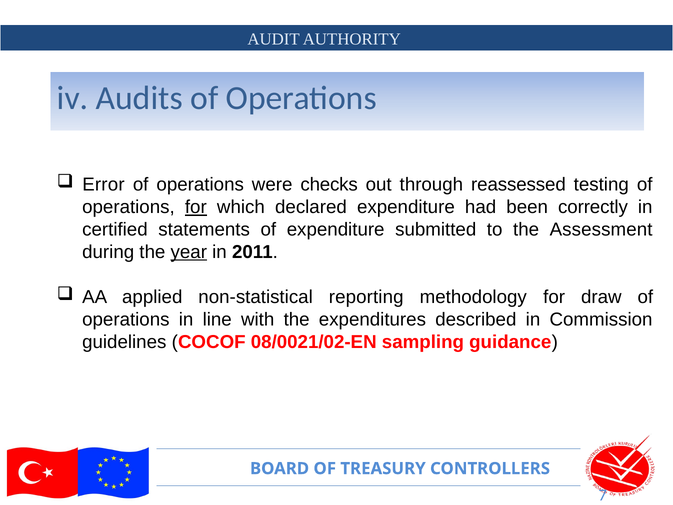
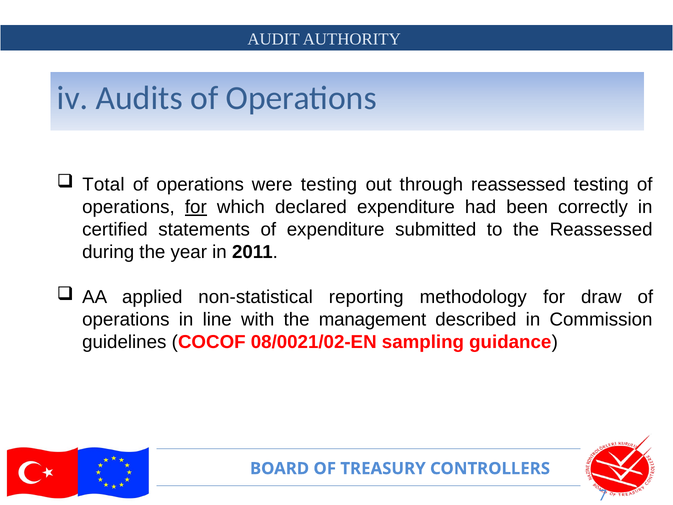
Error: Error -> Total
were checks: checks -> testing
the Assessment: Assessment -> Reassessed
year underline: present -> none
expenditures: expenditures -> management
